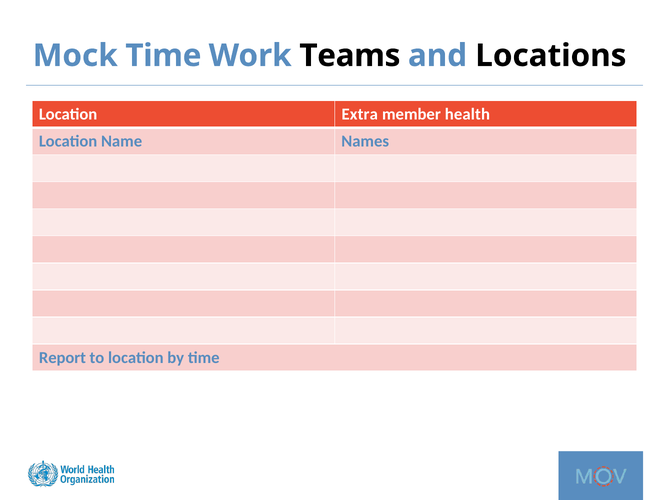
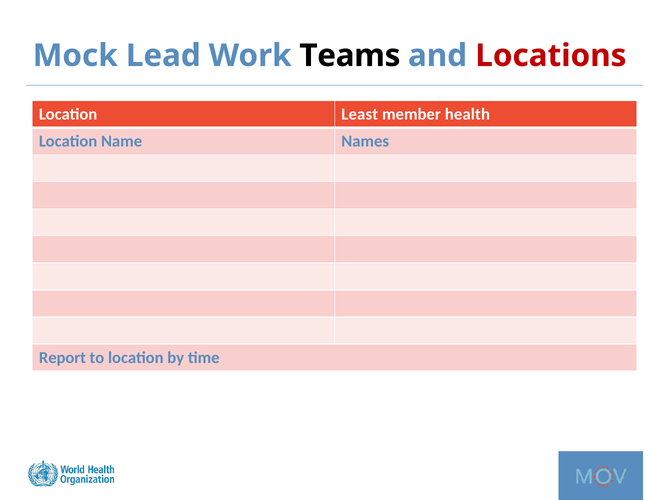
Mock Time: Time -> Lead
Locations colour: black -> red
Extra: Extra -> Least
